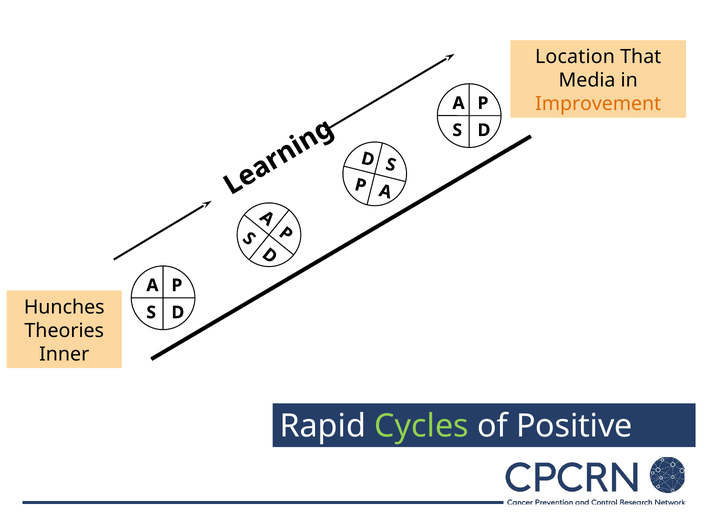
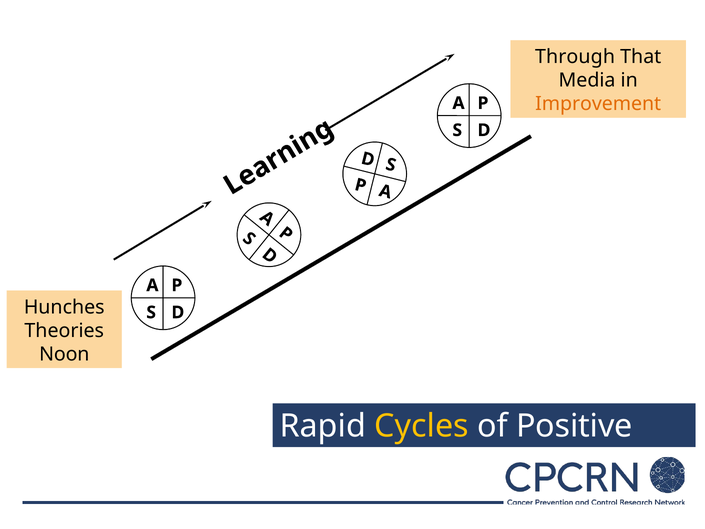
Location: Location -> Through
Inner: Inner -> Noon
Cycles colour: light green -> yellow
